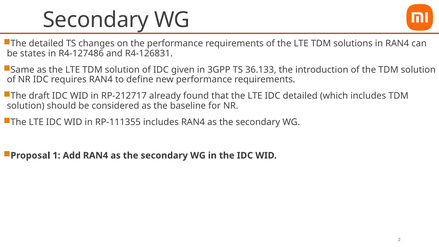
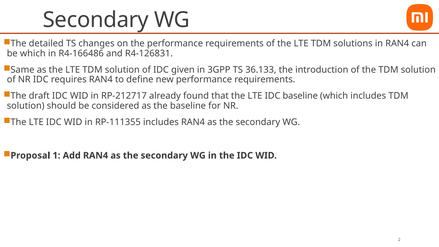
be states: states -> which
R4-127486: R4-127486 -> R4-166486
IDC detailed: detailed -> baseline
